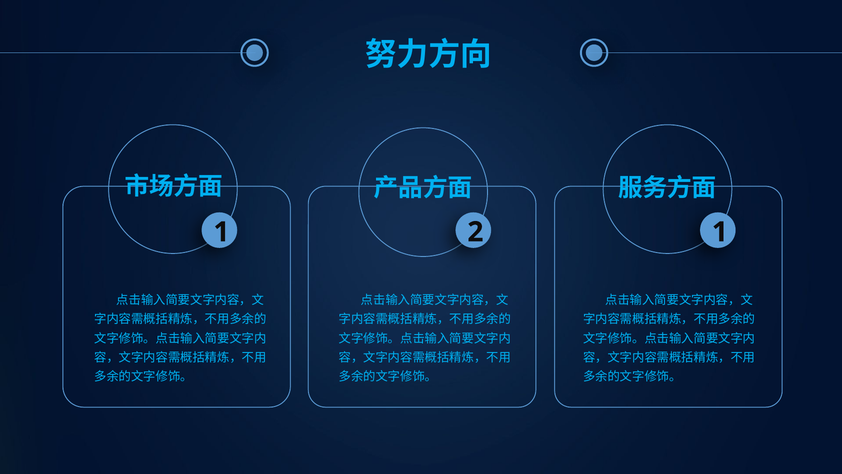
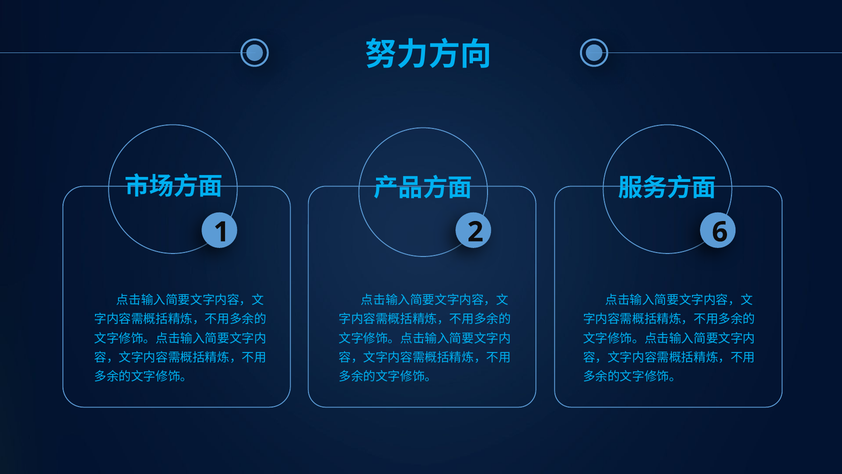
2 1: 1 -> 6
